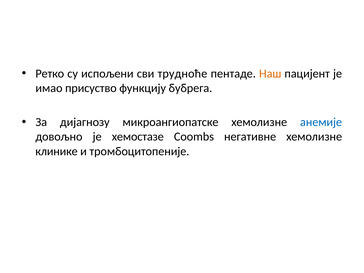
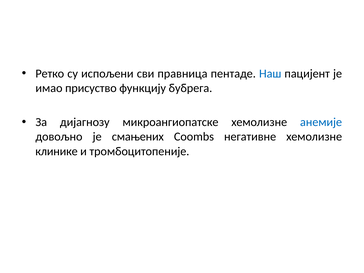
трудноће: трудноће -> правница
Наш colour: orange -> blue
хемостазе: хемостазе -> смањених
